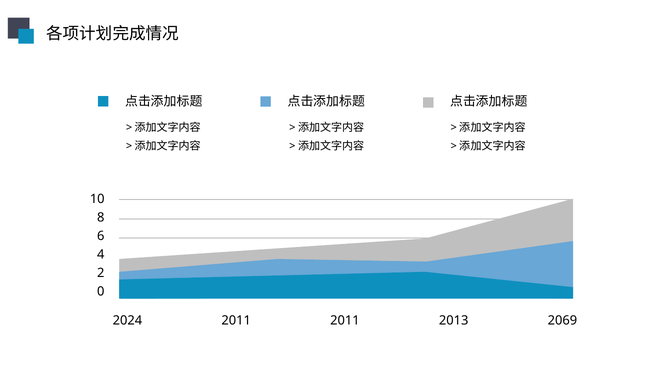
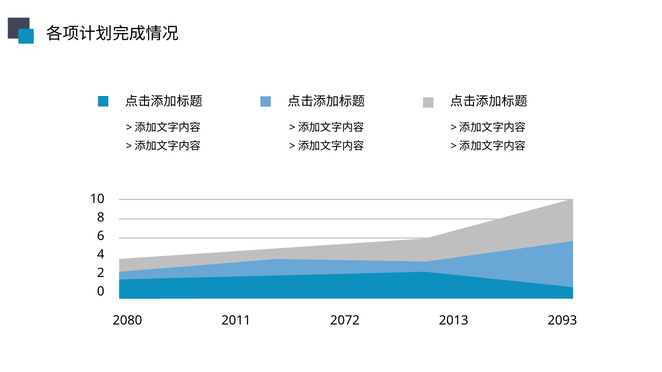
2024: 2024 -> 2080
2011 2011: 2011 -> 2072
2069: 2069 -> 2093
